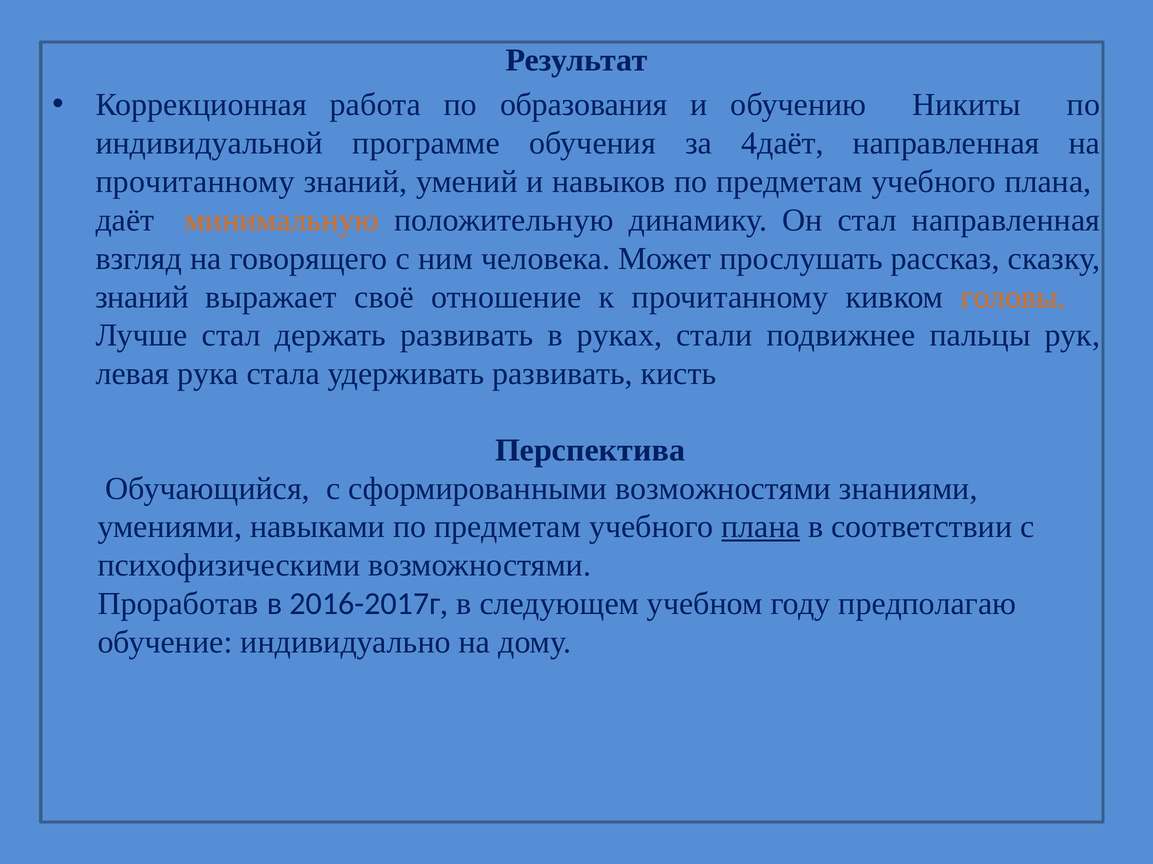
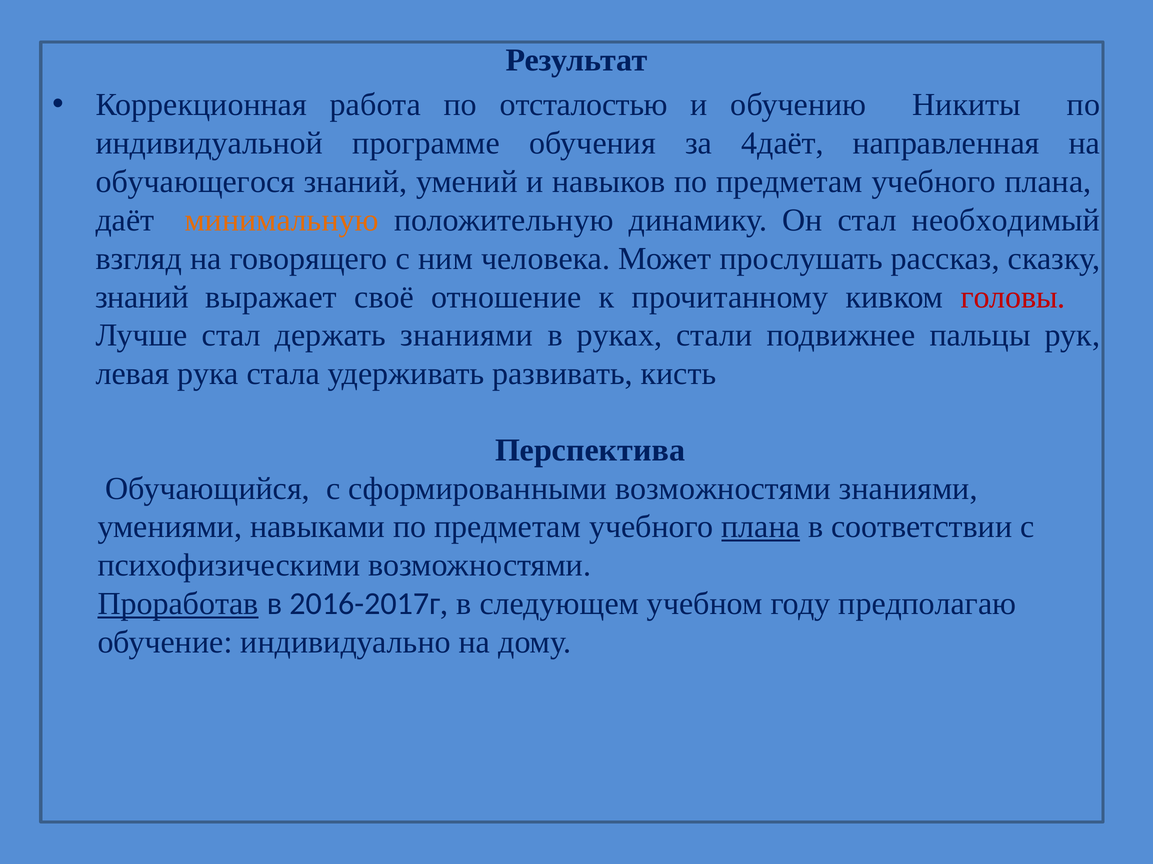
образования: образования -> отсталостью
прочитанному at (195, 182): прочитанному -> обучающегося
стал направленная: направленная -> необходимый
головы colour: orange -> red
держать развивать: развивать -> знаниями
Проработав underline: none -> present
